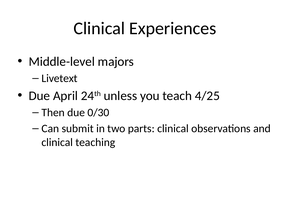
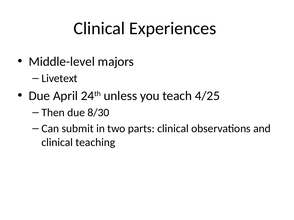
0/30: 0/30 -> 8/30
